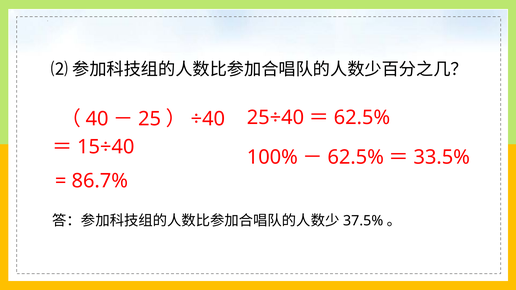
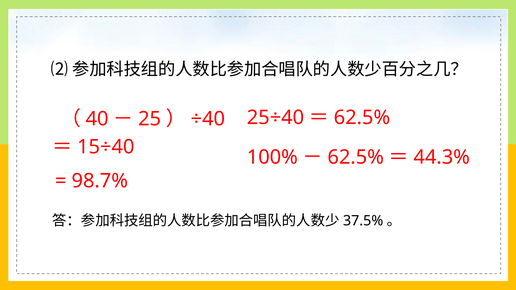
33.5%: 33.5% -> 44.3%
86.7%: 86.7% -> 98.7%
